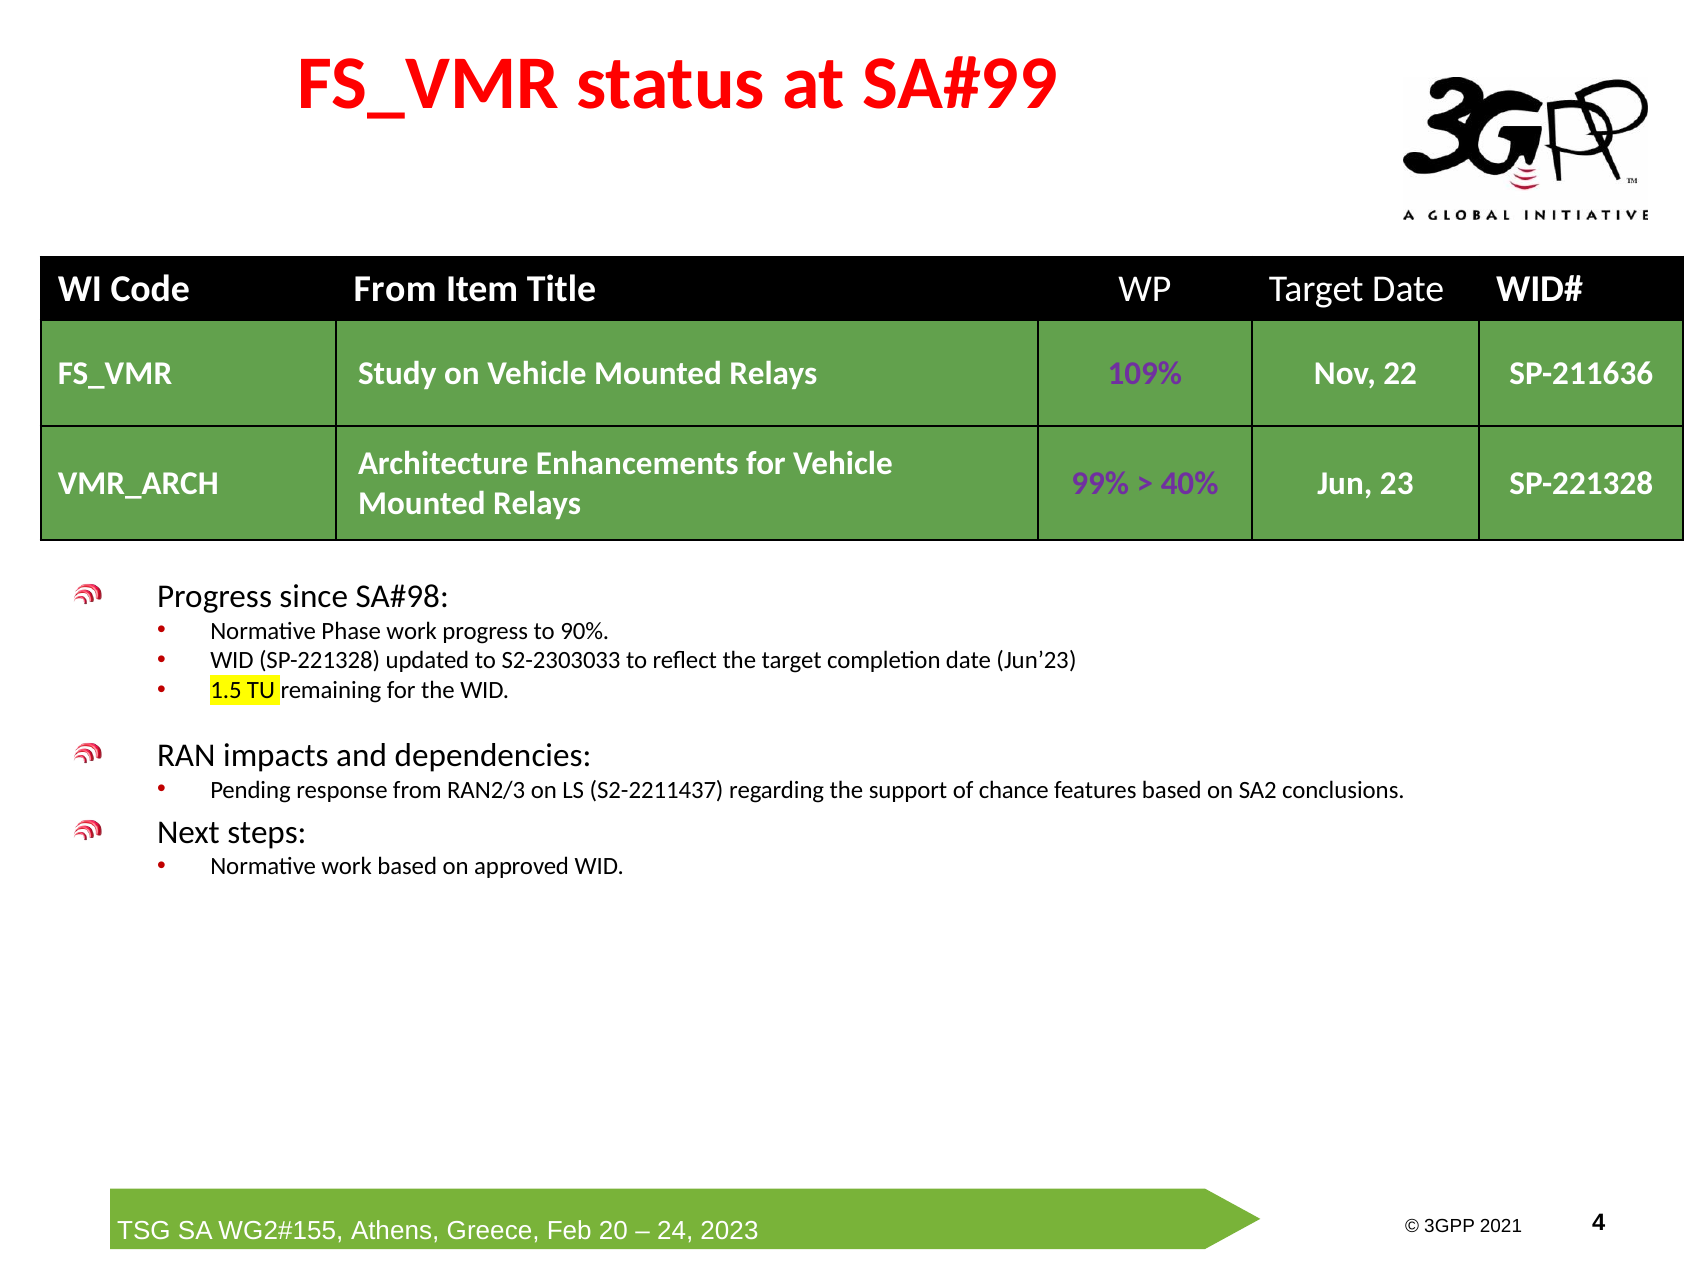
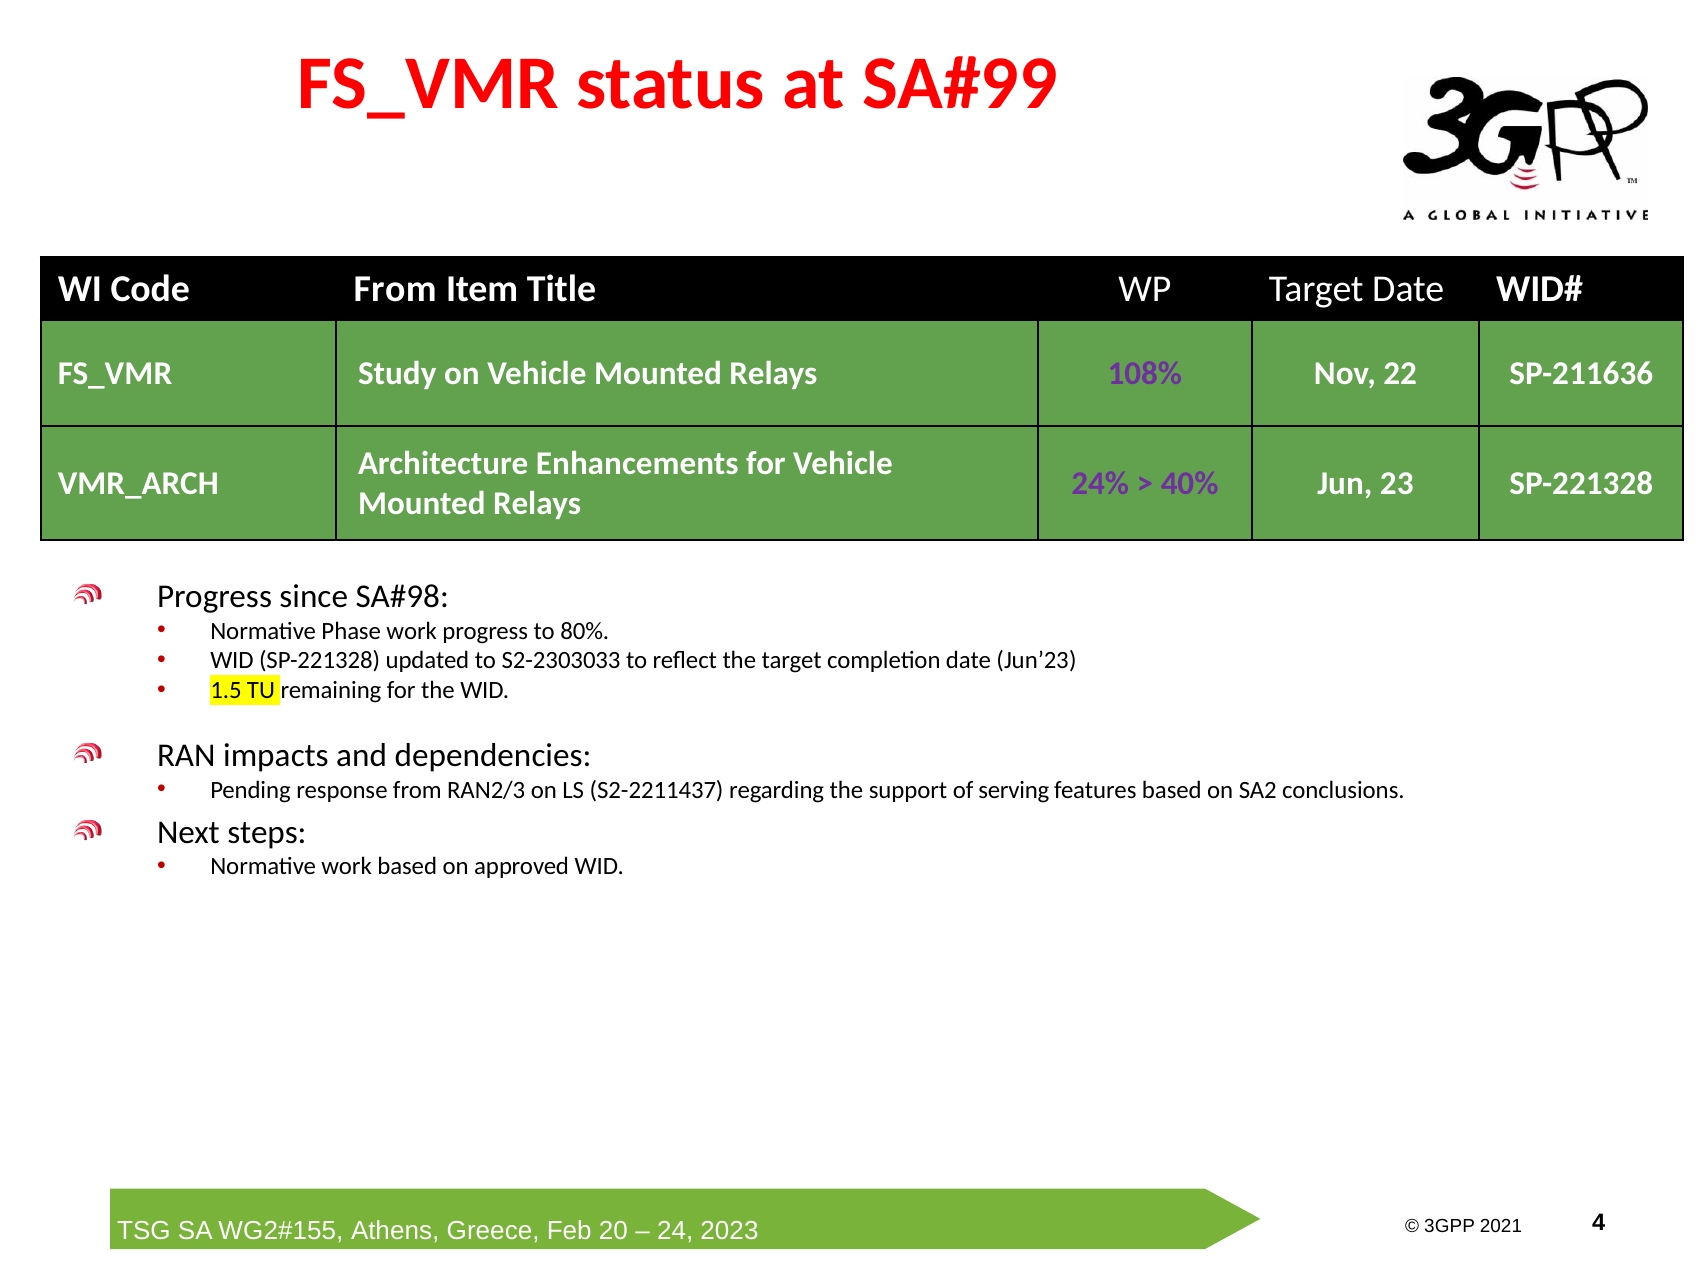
109%: 109% -> 108%
99%: 99% -> 24%
90%: 90% -> 80%
chance: chance -> serving
